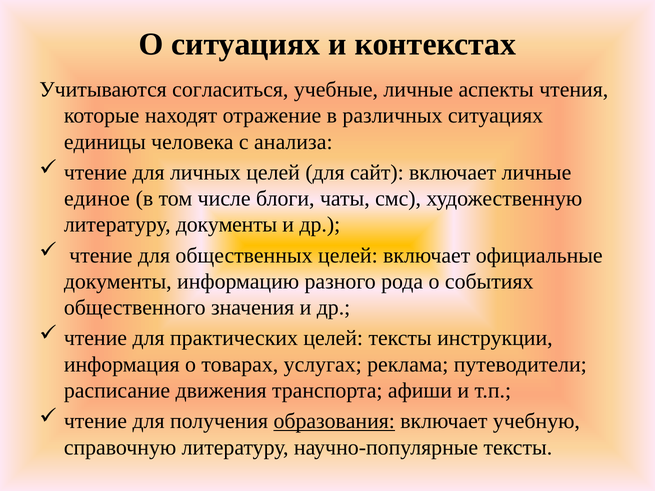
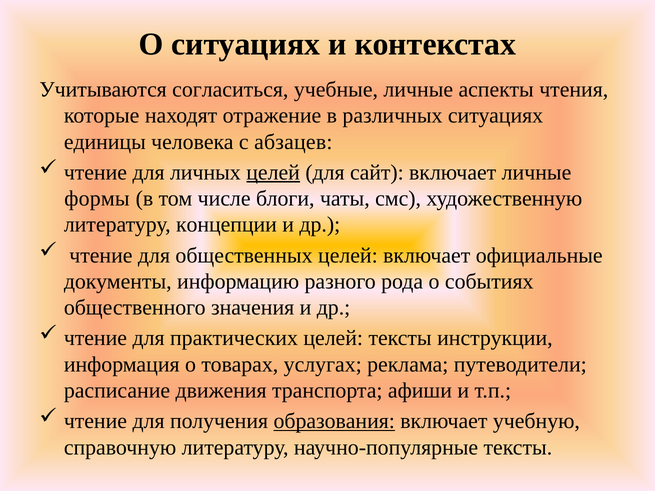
анализа: анализа -> абзацев
целей at (273, 173) underline: none -> present
единое: единое -> формы
литературу документы: документы -> концепции
